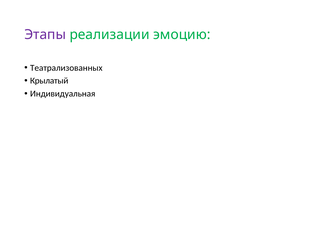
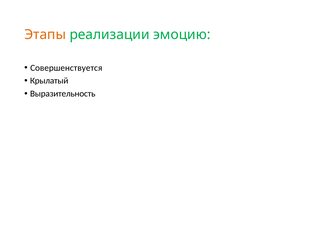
Этапы colour: purple -> orange
Театрализованных: Театрализованных -> Совершенствуется
Индивидуальная: Индивидуальная -> Выразительность
